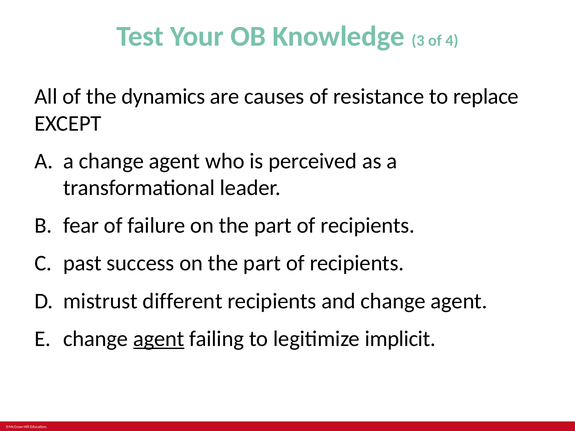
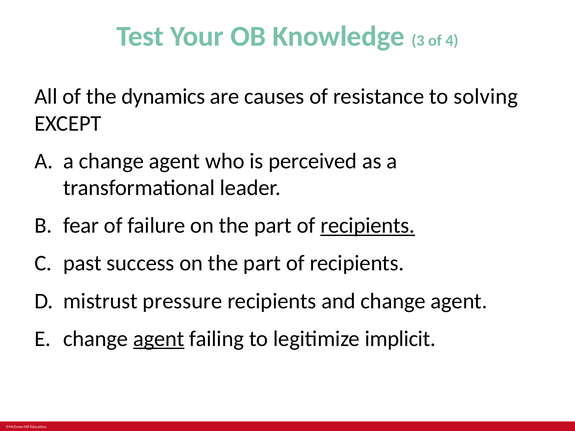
replace: replace -> solving
recipients at (368, 226) underline: none -> present
different: different -> pressure
